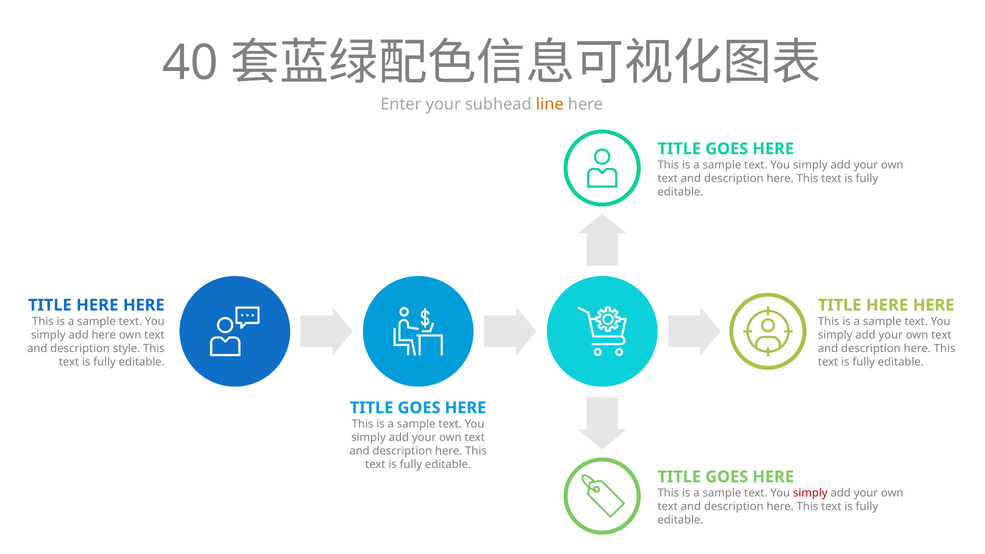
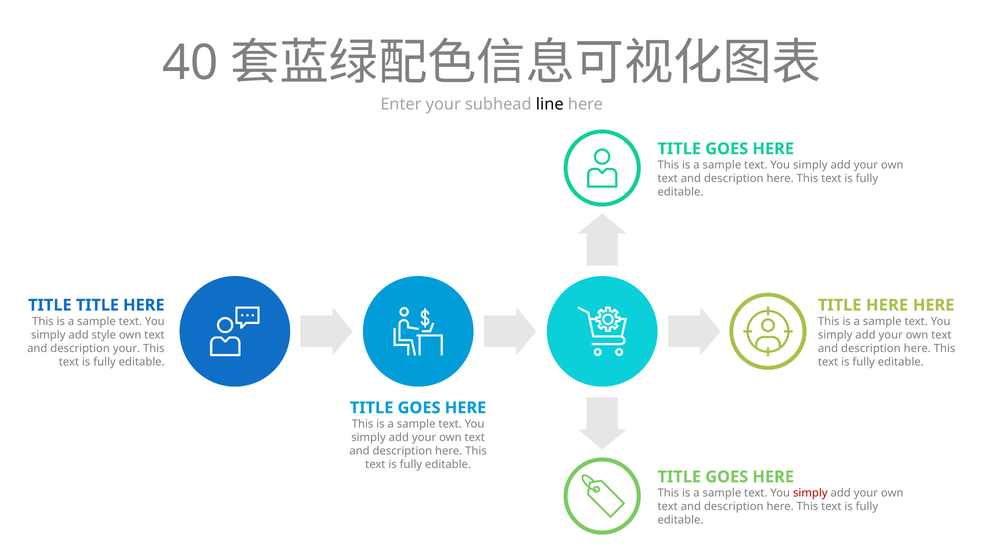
line colour: orange -> black
HERE at (97, 305): HERE -> TITLE
add here: here -> style
description style: style -> your
